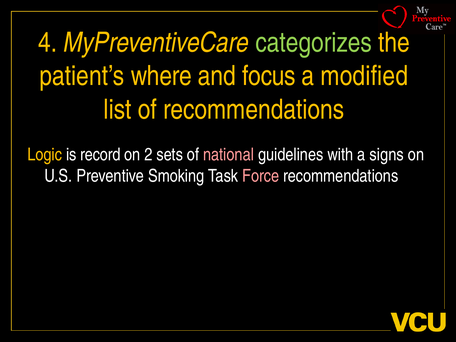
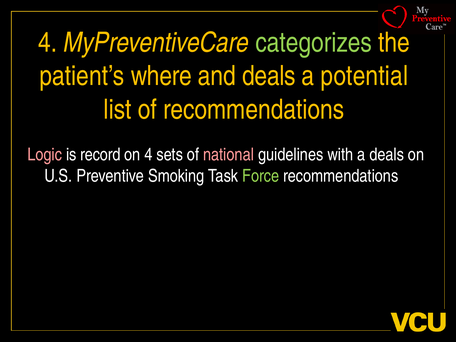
and focus: focus -> deals
modified: modified -> potential
Logic colour: yellow -> pink
on 2: 2 -> 4
a signs: signs -> deals
Force colour: pink -> light green
